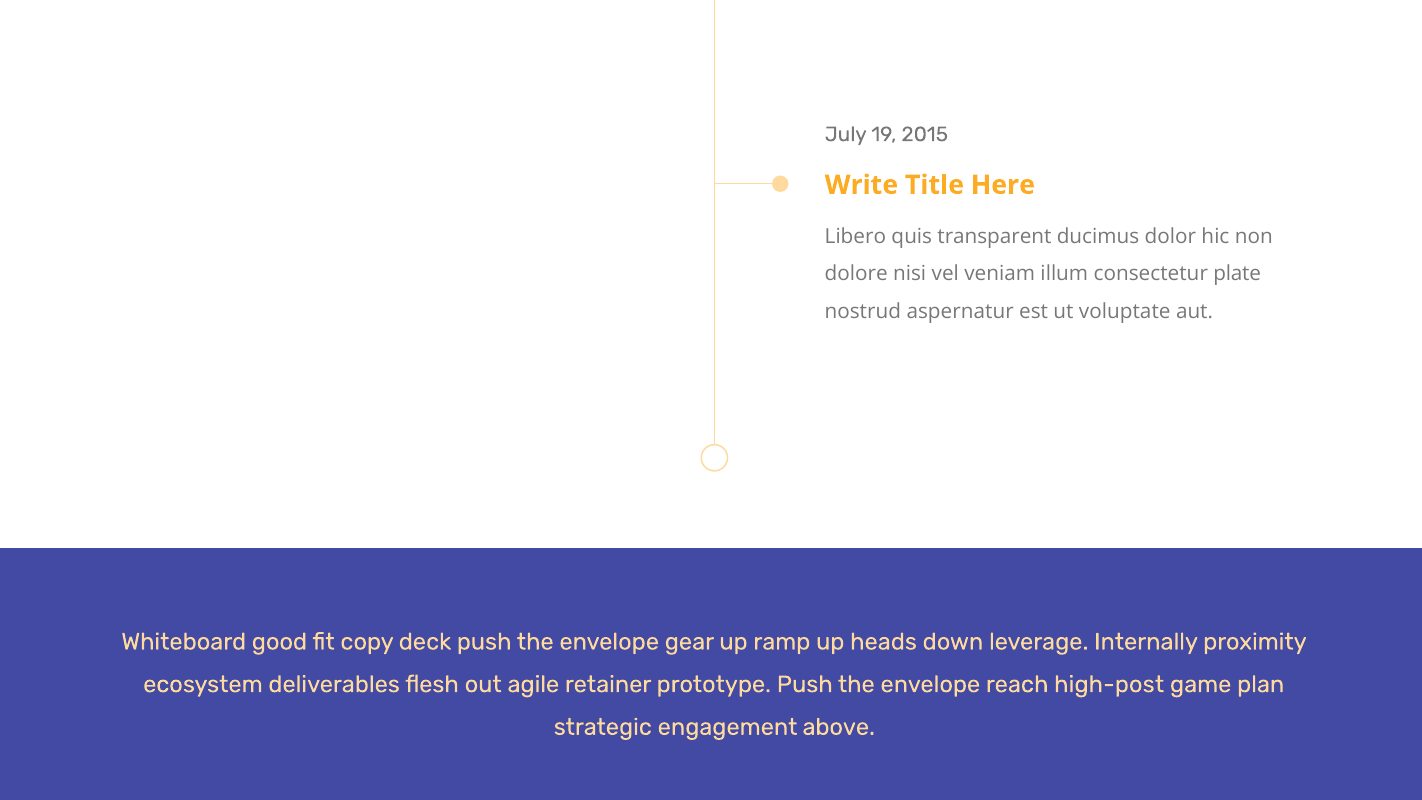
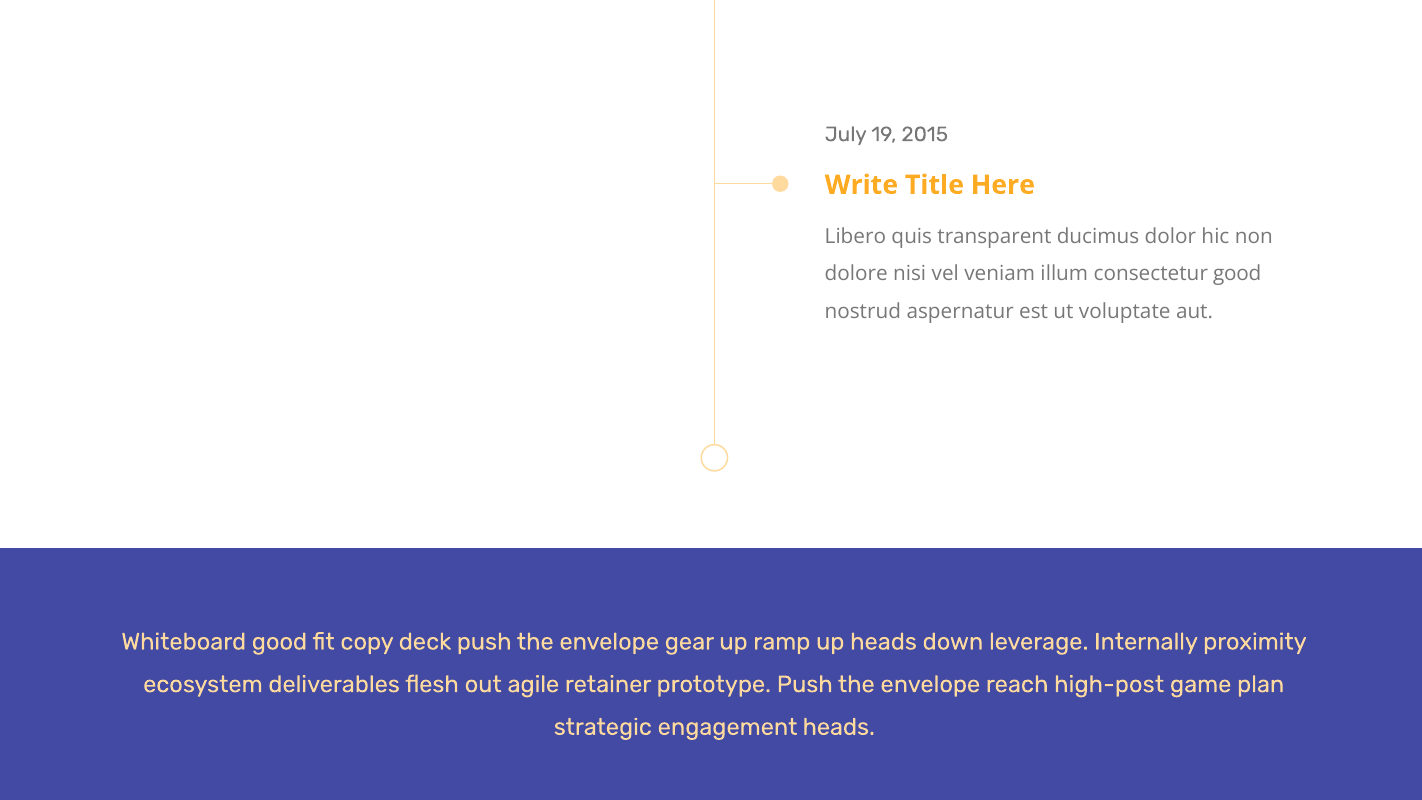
consectetur plate: plate -> good
engagement above: above -> heads
